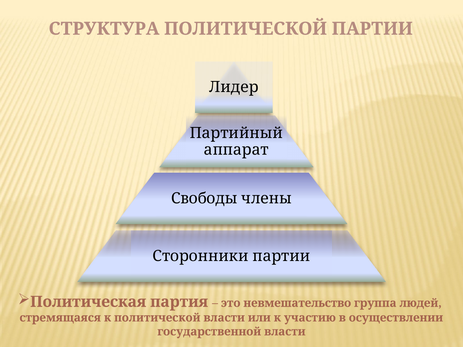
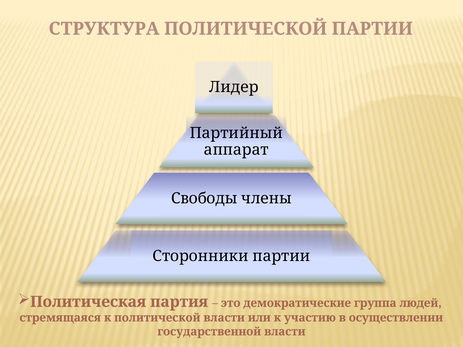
невмешательство: невмешательство -> демократические
